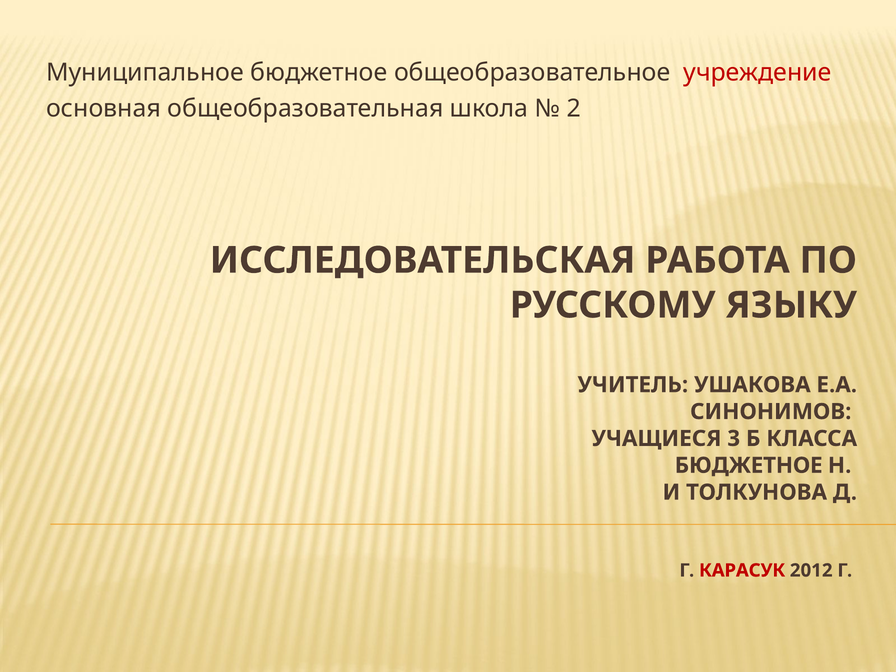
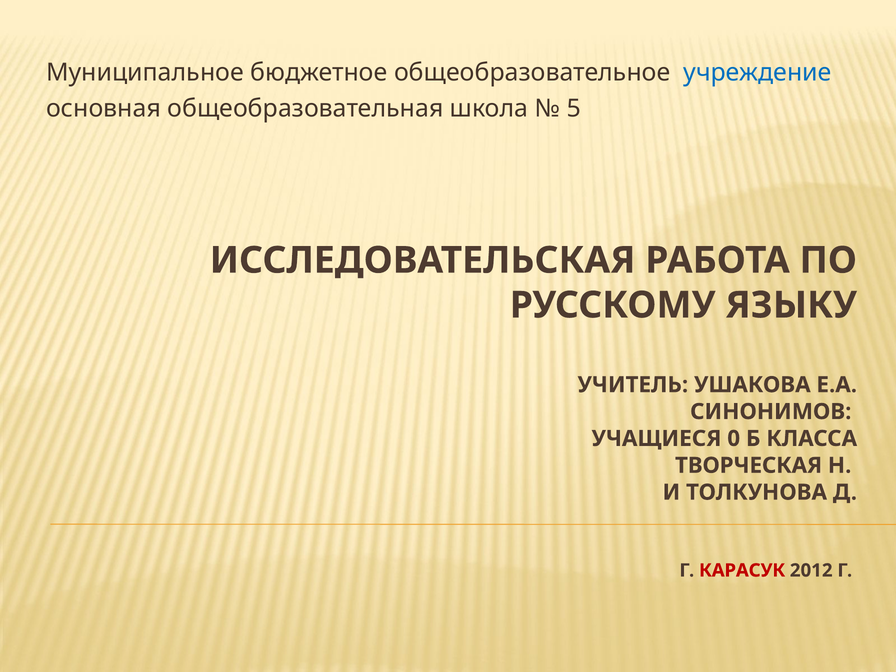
учреждение colour: red -> blue
2: 2 -> 5
3: 3 -> 0
БЮДЖЕТНОЕ at (749, 465): БЮДЖЕТНОЕ -> ТВОРЧЕСКАЯ
